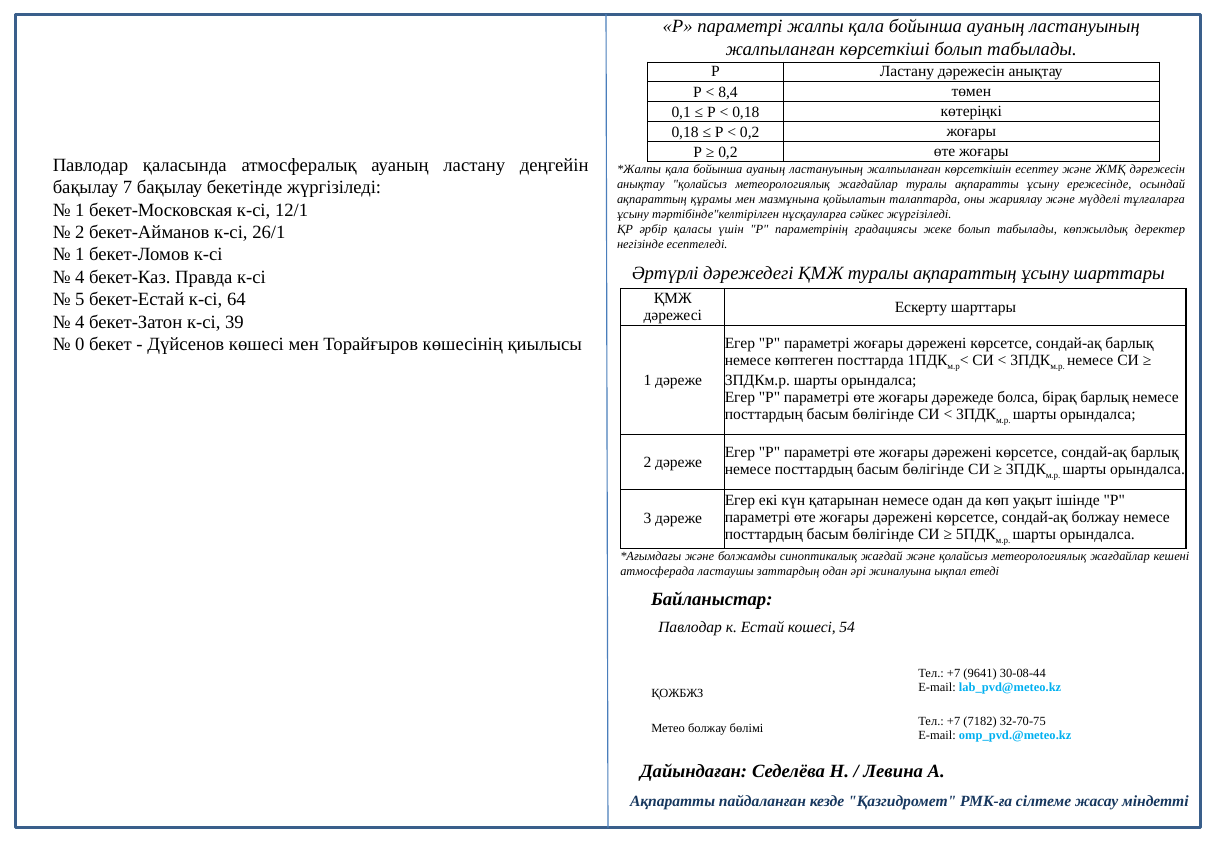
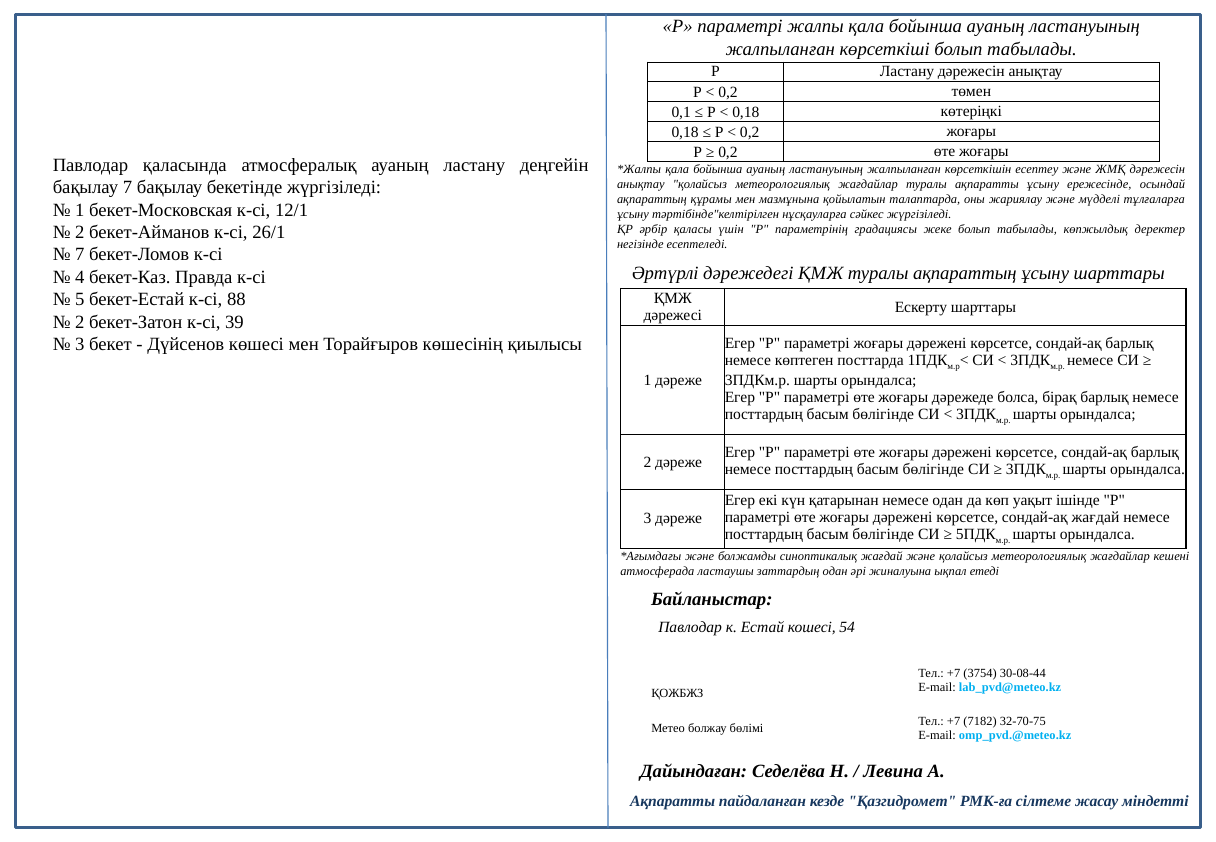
8,4 at (728, 92): 8,4 -> 0,2
1 at (80, 255): 1 -> 7
64: 64 -> 88
4 at (80, 322): 4 -> 2
0 at (80, 344): 0 -> 3
сондай-ақ болжау: болжау -> жағдай
9641: 9641 -> 3754
